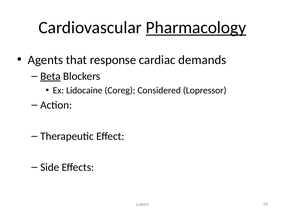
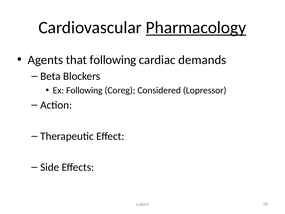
that response: response -> following
Beta underline: present -> none
Ex Lidocaine: Lidocaine -> Following
